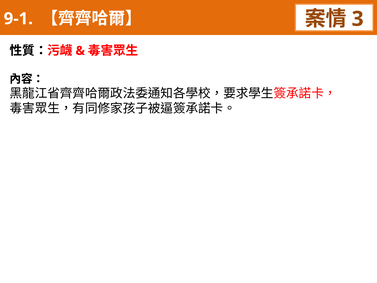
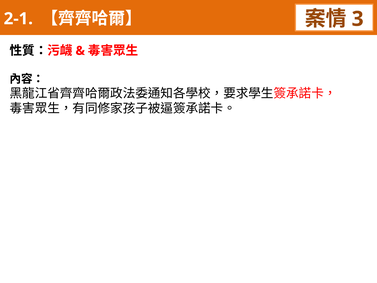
9-1: 9-1 -> 2-1
